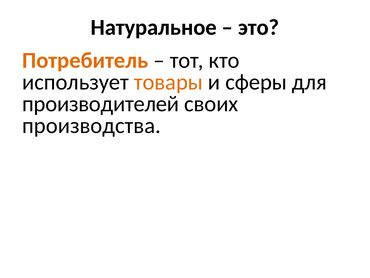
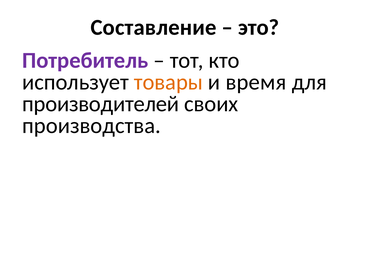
Натуральное: Натуральное -> Составление
Потребитель colour: orange -> purple
сферы: сферы -> время
